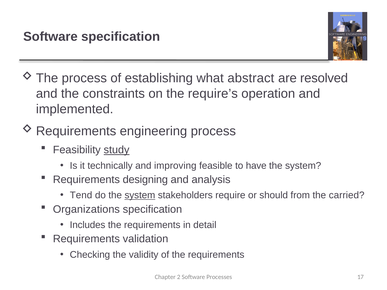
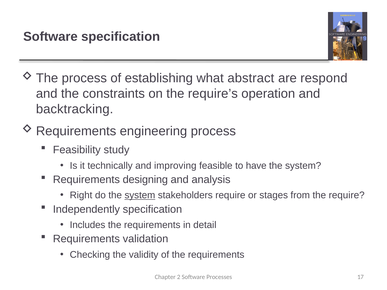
resolved: resolved -> respond
implemented: implemented -> backtracking
study underline: present -> none
Tend: Tend -> Right
should: should -> stages
the carried: carried -> require
Organizations: Organizations -> Independently
